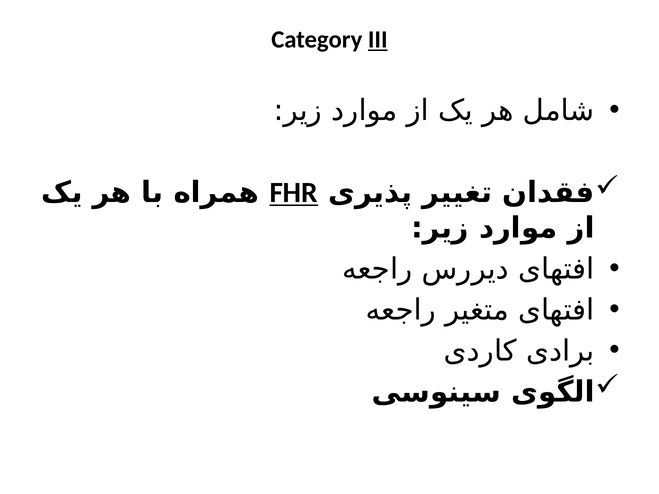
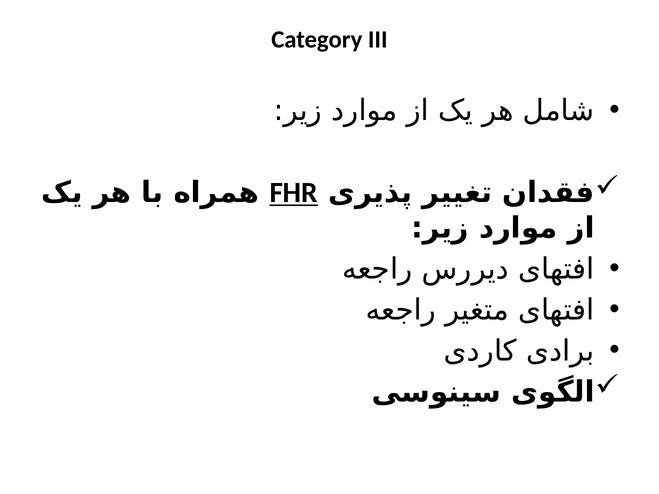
III underline: present -> none
